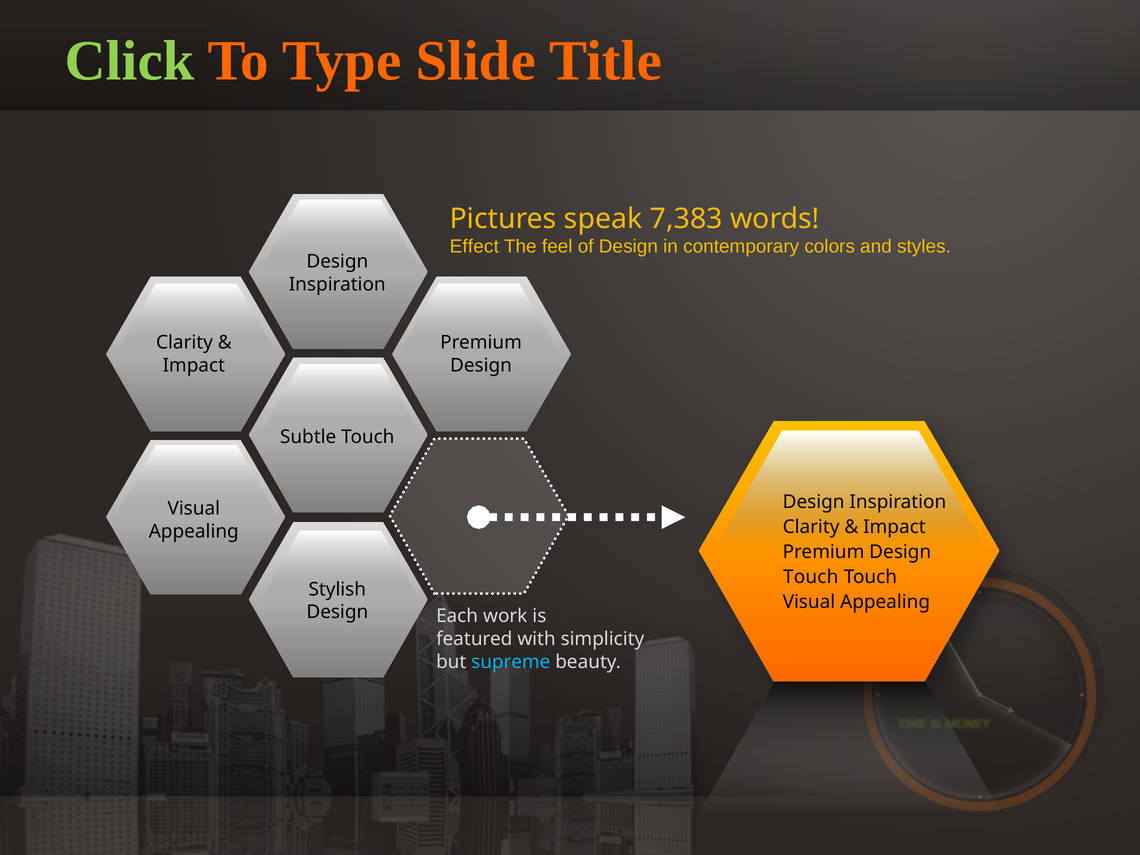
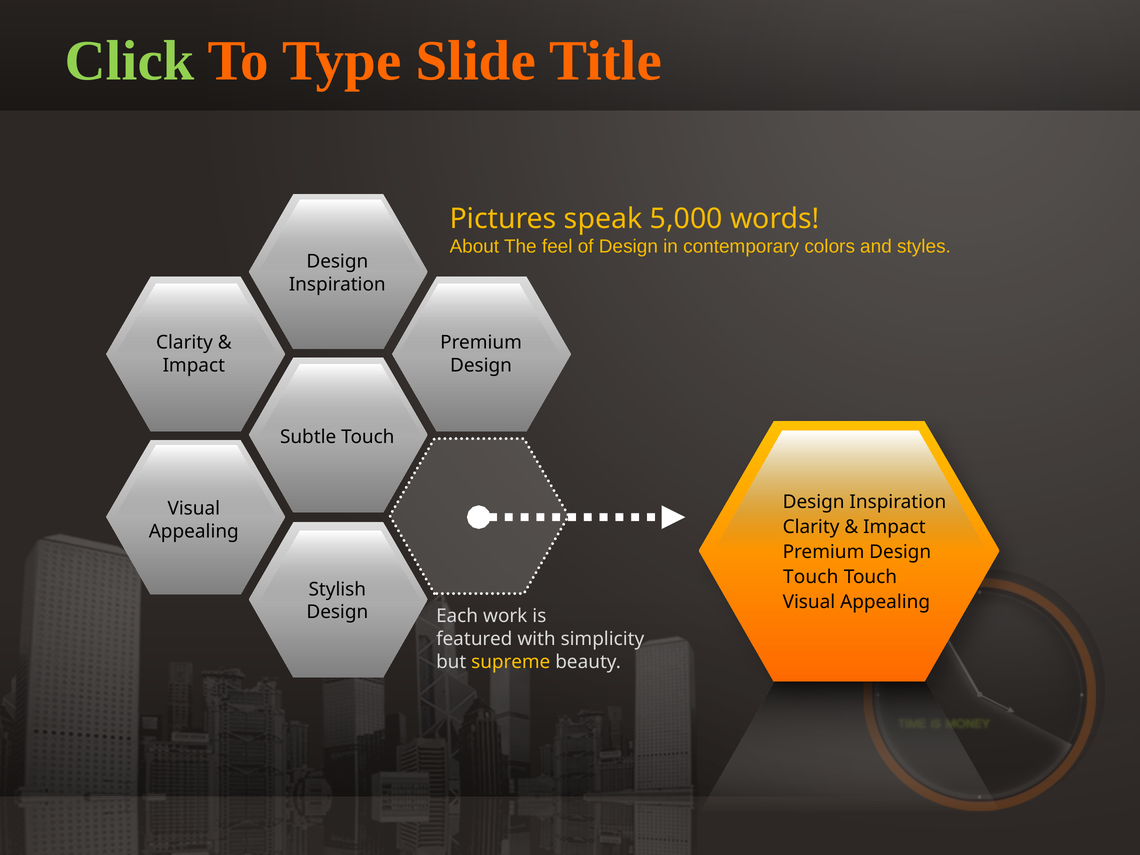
7,383: 7,383 -> 5,000
Effect: Effect -> About
supreme colour: light blue -> yellow
